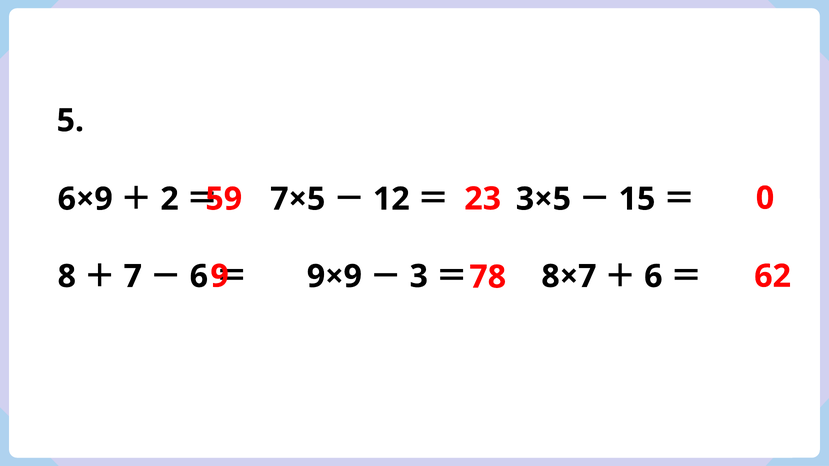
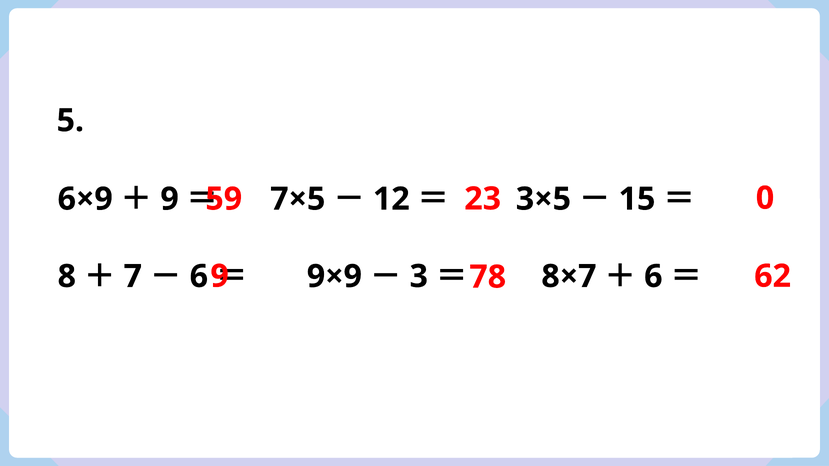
2 at (170, 199): 2 -> 9
